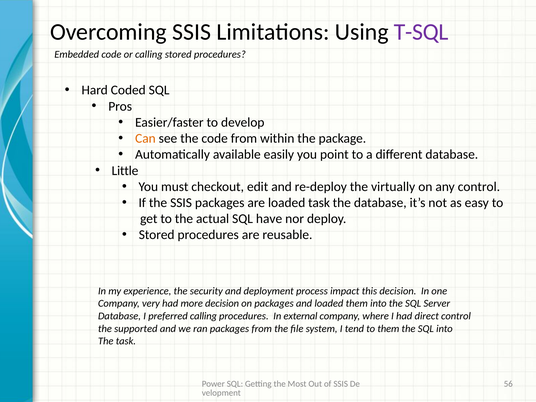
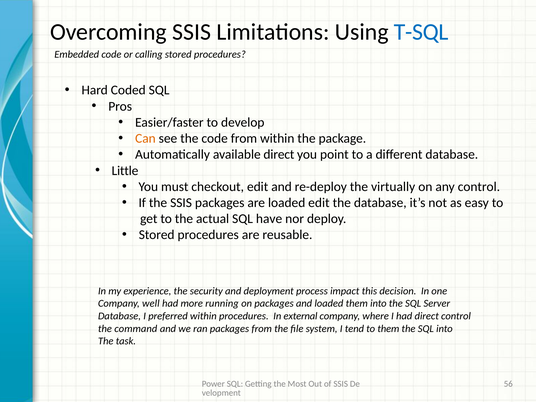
T-SQL colour: purple -> blue
available easily: easily -> direct
loaded task: task -> edit
very: very -> well
more decision: decision -> running
preferred calling: calling -> within
supported: supported -> command
